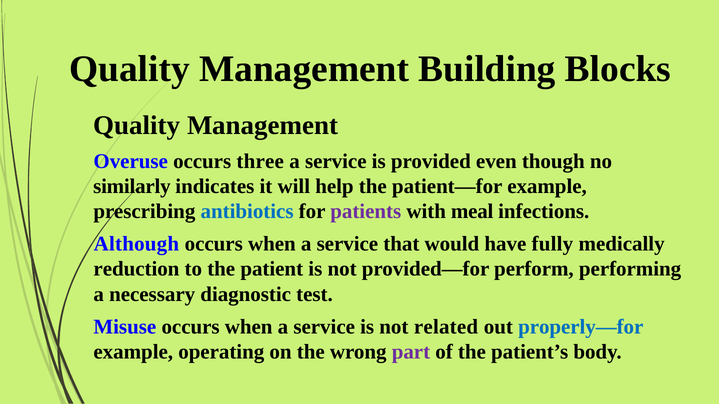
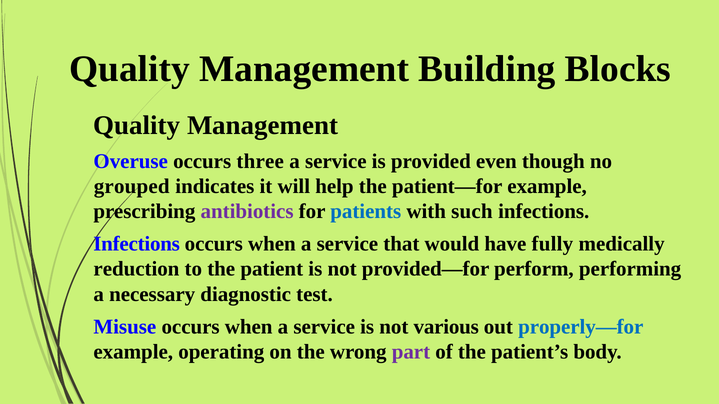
similarly: similarly -> grouped
antibiotics colour: blue -> purple
patients colour: purple -> blue
meal: meal -> such
Although at (136, 244): Although -> Infections
related: related -> various
